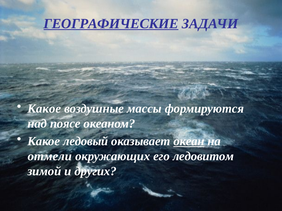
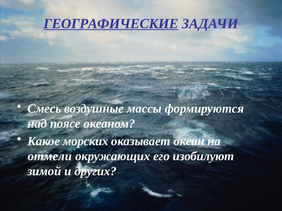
Какое at (44, 109): Какое -> Смесь
ледовый: ледовый -> морских
океан underline: present -> none
ледовитом: ледовитом -> изобилуют
